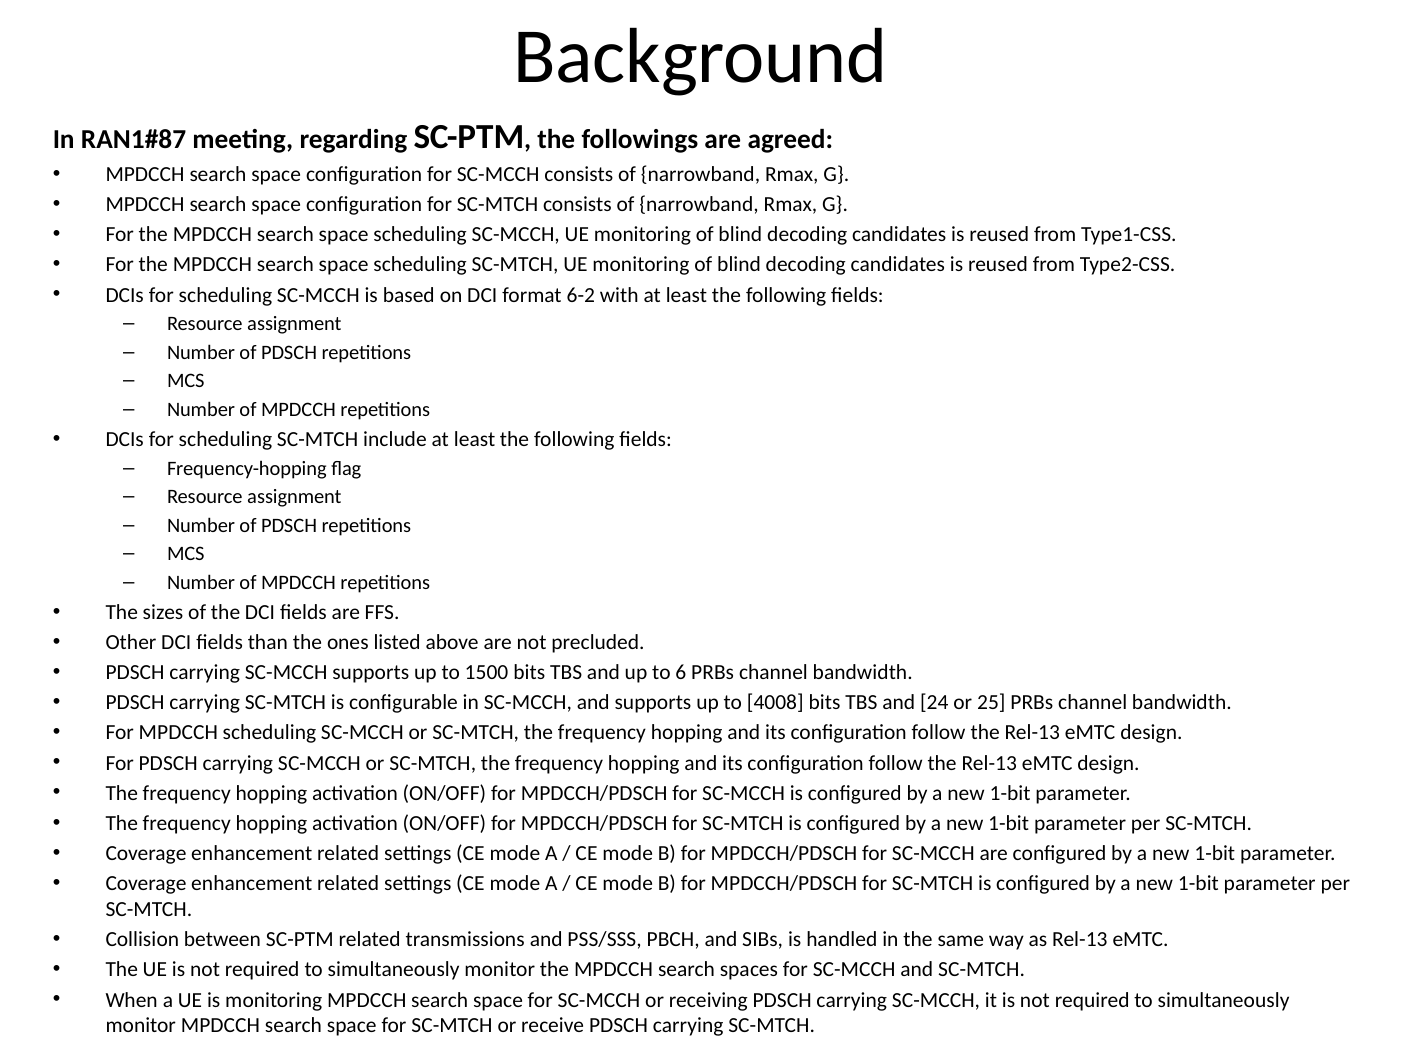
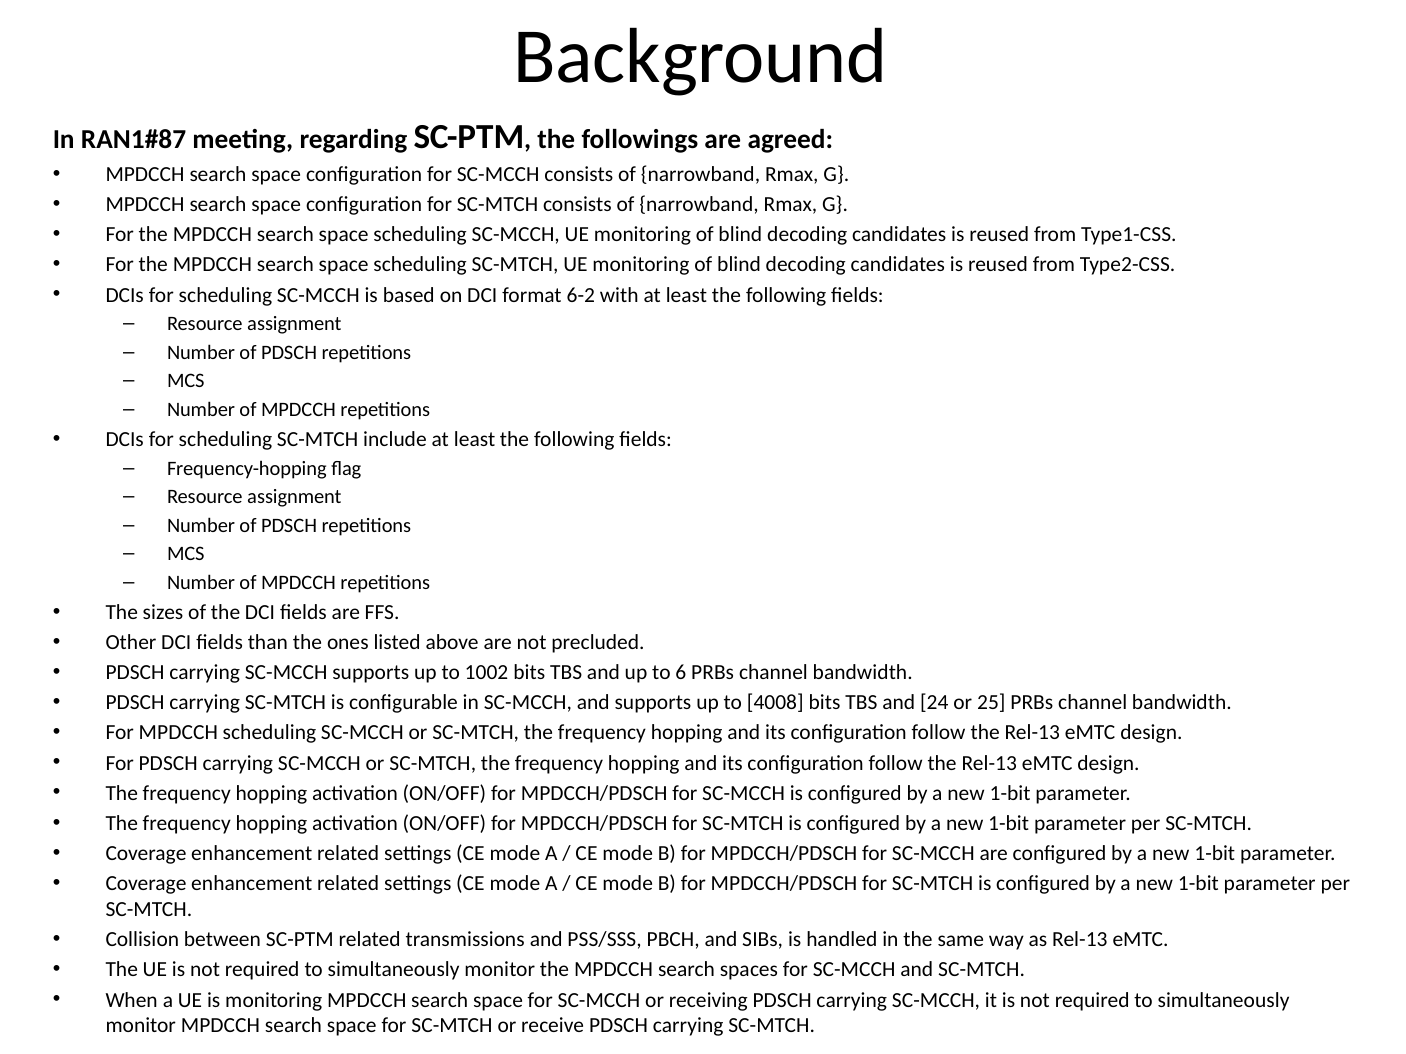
1500: 1500 -> 1002
